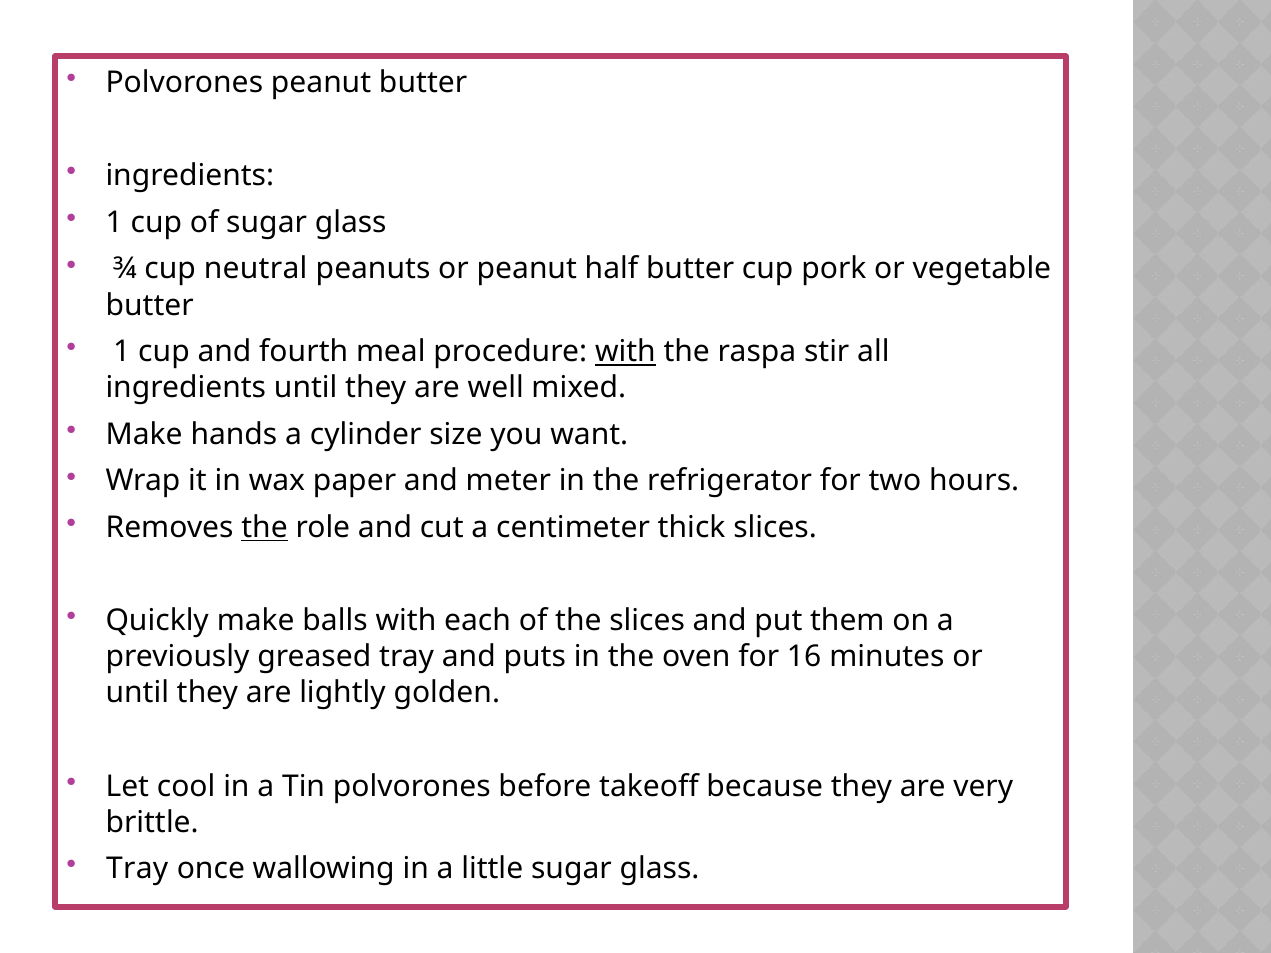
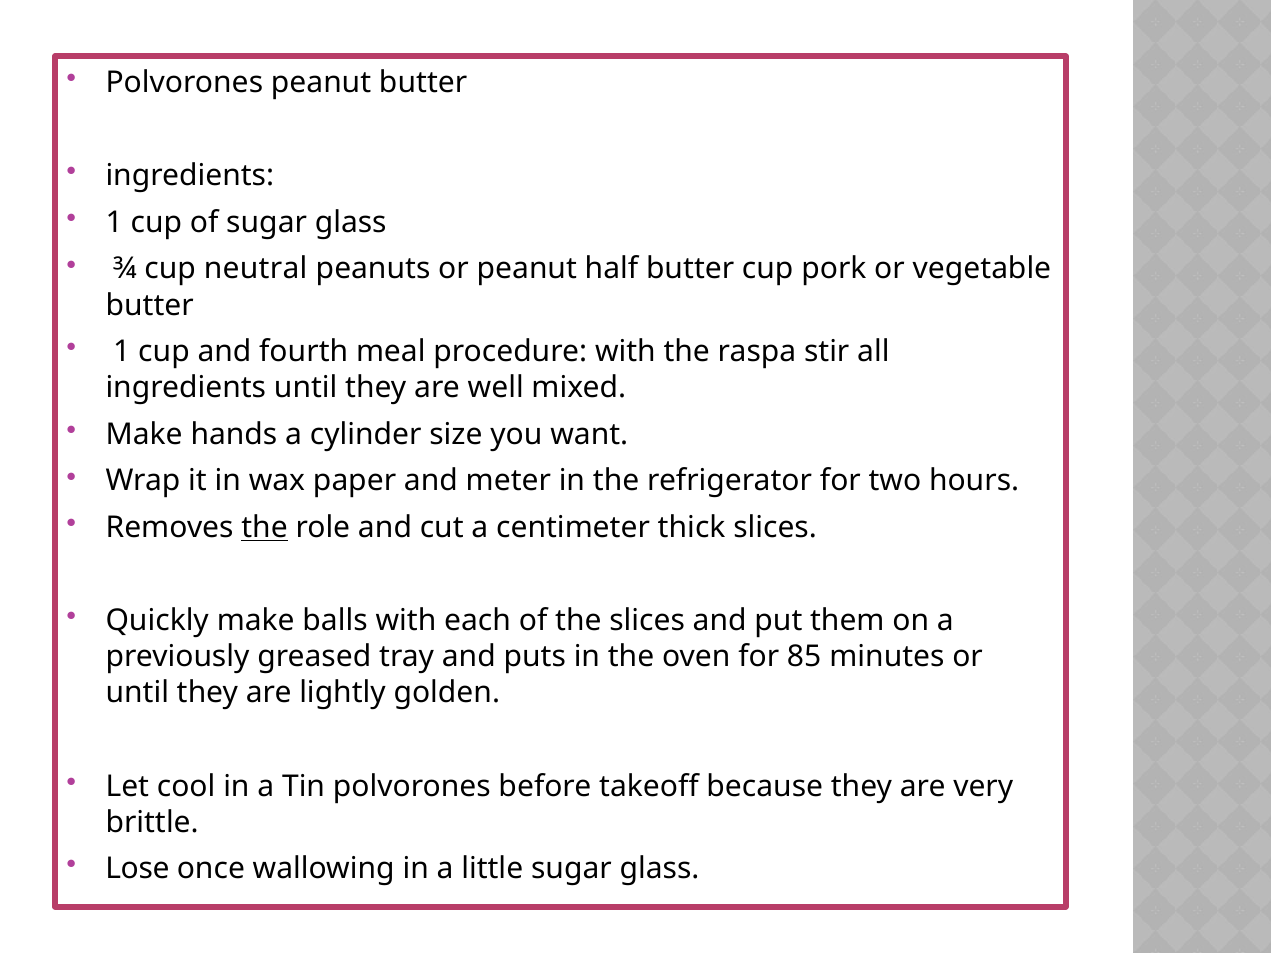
with at (625, 352) underline: present -> none
16: 16 -> 85
Tray at (137, 869): Tray -> Lose
